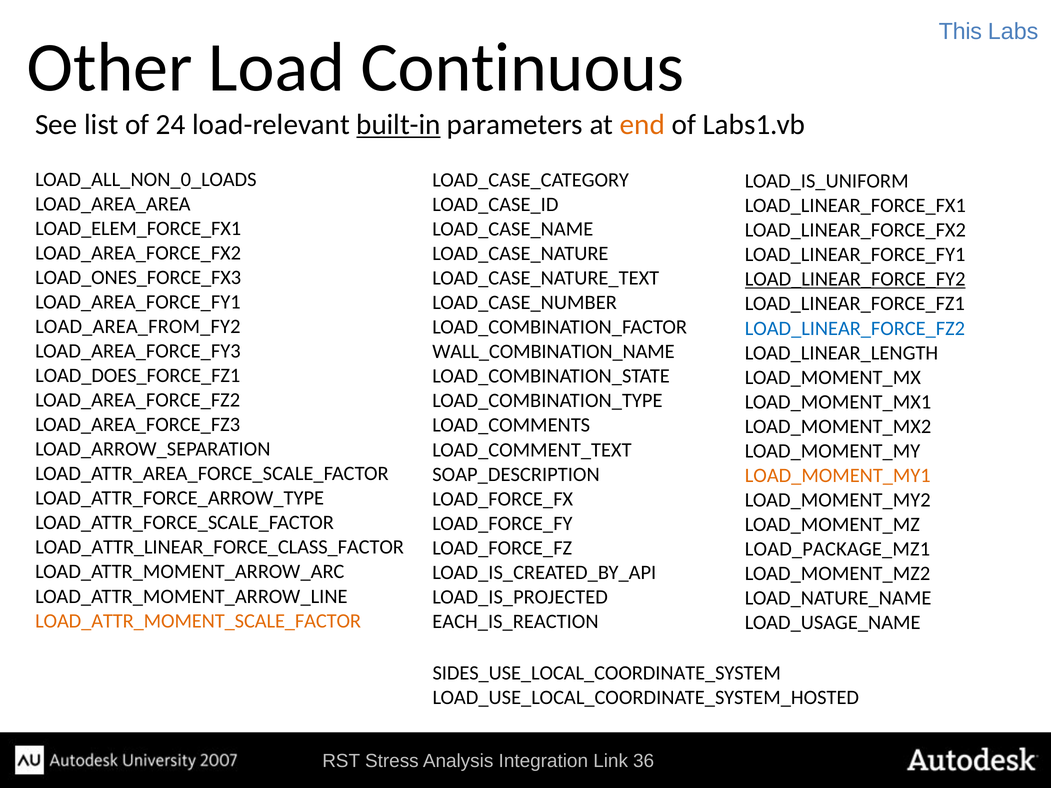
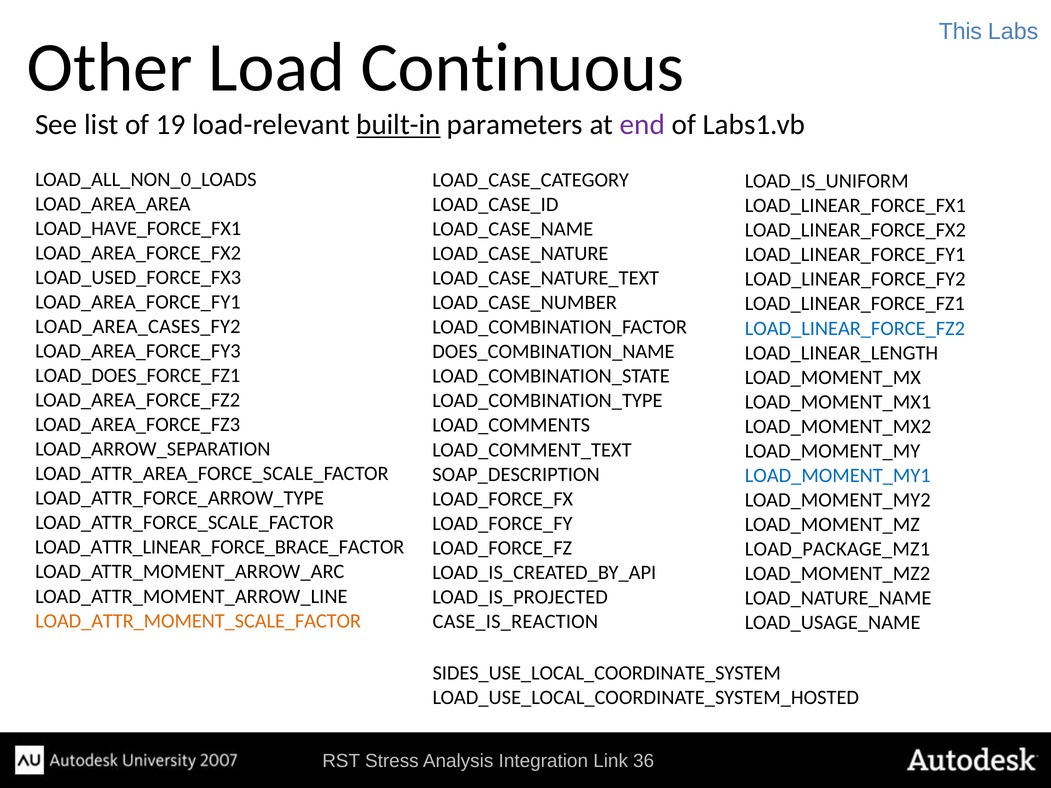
24: 24 -> 19
end colour: orange -> purple
LOAD_ELEM_FORCE_FX1: LOAD_ELEM_FORCE_FX1 -> LOAD_HAVE_FORCE_FX1
LOAD_ONES_FORCE_FX3: LOAD_ONES_FORCE_FX3 -> LOAD_USED_FORCE_FX3
LOAD_LINEAR_FORCE_FY2 underline: present -> none
LOAD_AREA_FROM_FY2: LOAD_AREA_FROM_FY2 -> LOAD_AREA_CASES_FY2
WALL_COMBINATION_NAME: WALL_COMBINATION_NAME -> DOES_COMBINATION_NAME
LOAD_MOMENT_MY1 colour: orange -> blue
LOAD_ATTR_LINEAR_FORCE_CLASS_FACTOR: LOAD_ATTR_LINEAR_FORCE_CLASS_FACTOR -> LOAD_ATTR_LINEAR_FORCE_BRACE_FACTOR
EACH_IS_REACTION: EACH_IS_REACTION -> CASE_IS_REACTION
